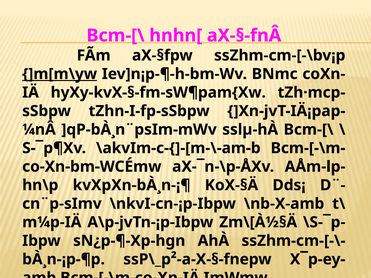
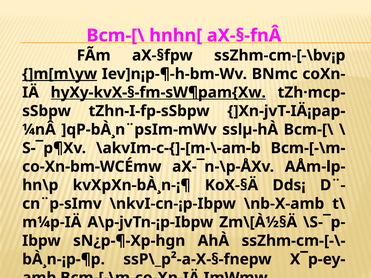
hyXy-kvX-§-fm-sW¶pam{Xw underline: none -> present
